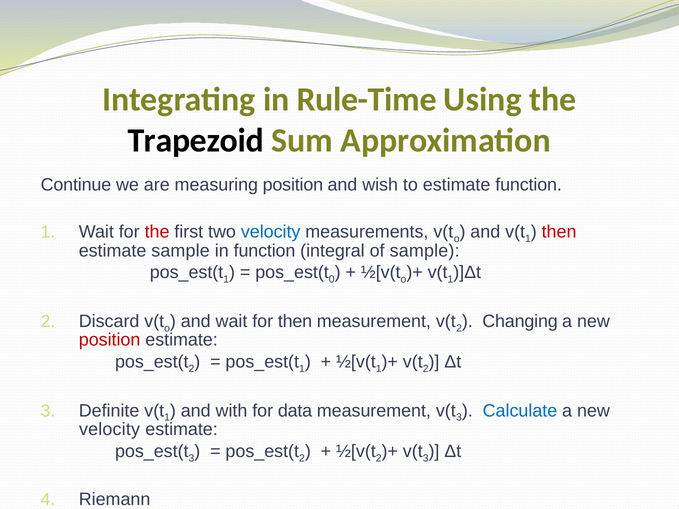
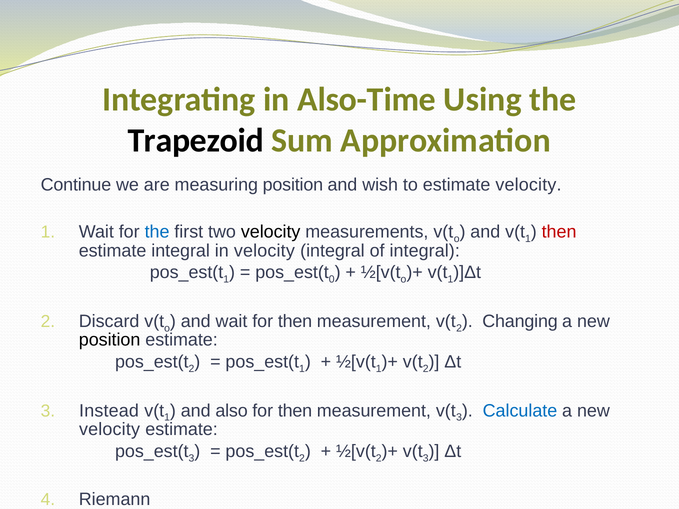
Rule-Time: Rule-Time -> Also-Time
estimate function: function -> velocity
the at (157, 232) colour: red -> blue
velocity at (271, 232) colour: blue -> black
estimate sample: sample -> integral
in function: function -> velocity
of sample: sample -> integral
position at (110, 340) colour: red -> black
Definite: Definite -> Instead
with: with -> also
data at (295, 411): data -> then
